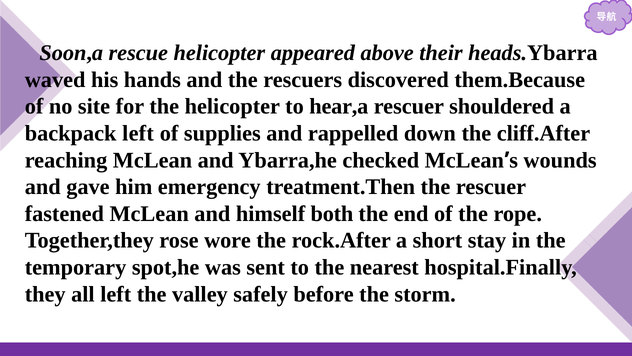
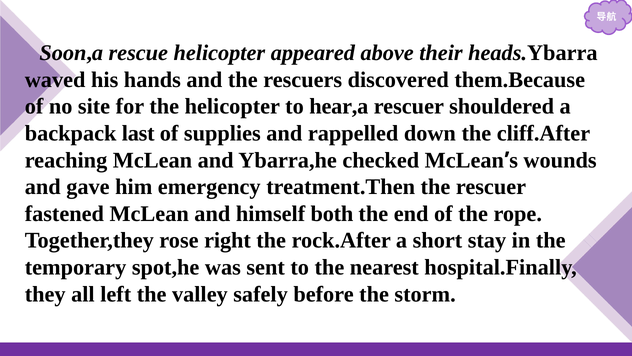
backpack left: left -> last
wore: wore -> right
